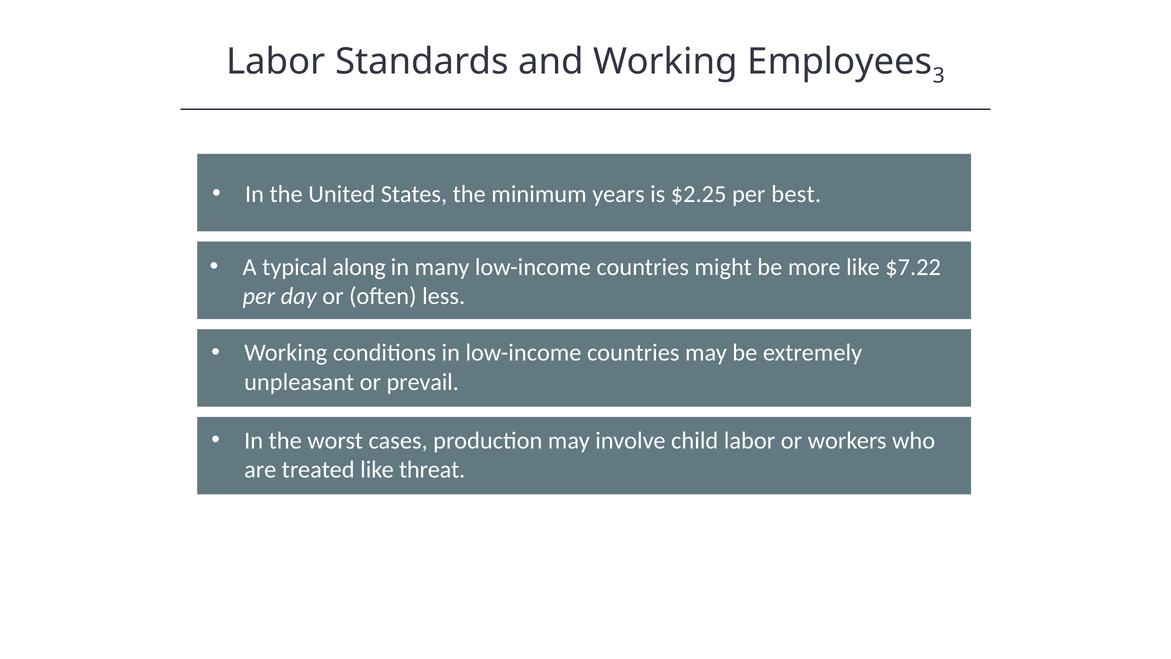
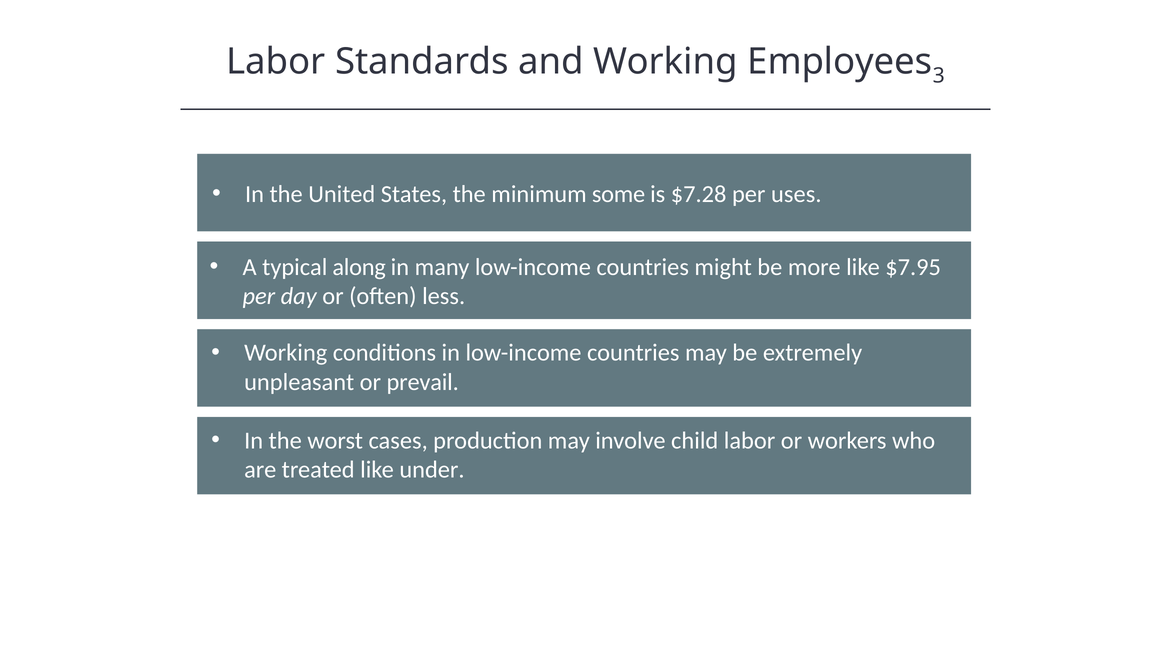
years: years -> some
$2.25: $2.25 -> $7.28
best: best -> uses
$7.22: $7.22 -> $7.95
threat: threat -> under
